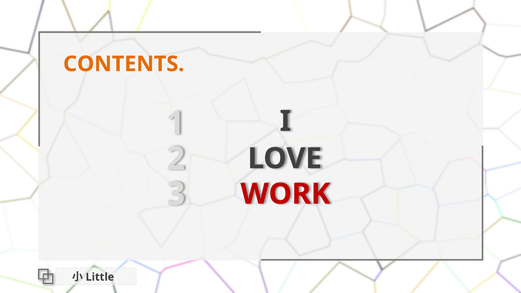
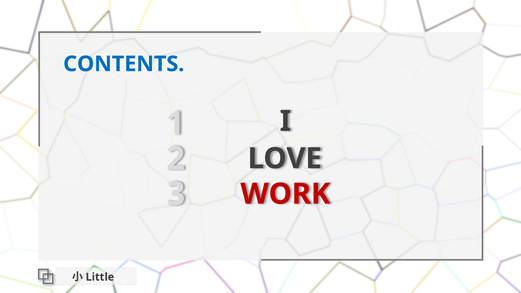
CONTENTS colour: orange -> blue
